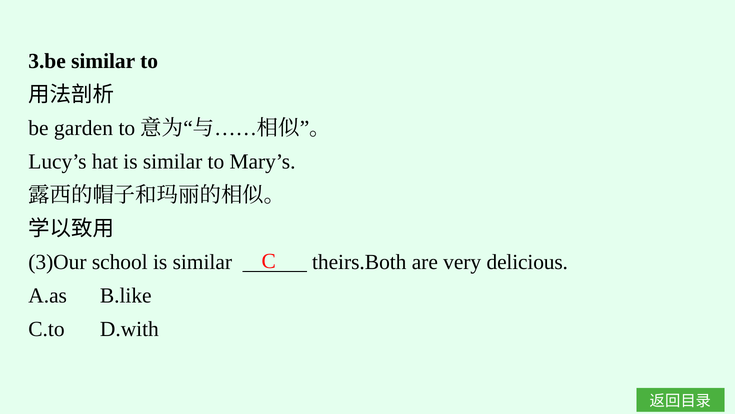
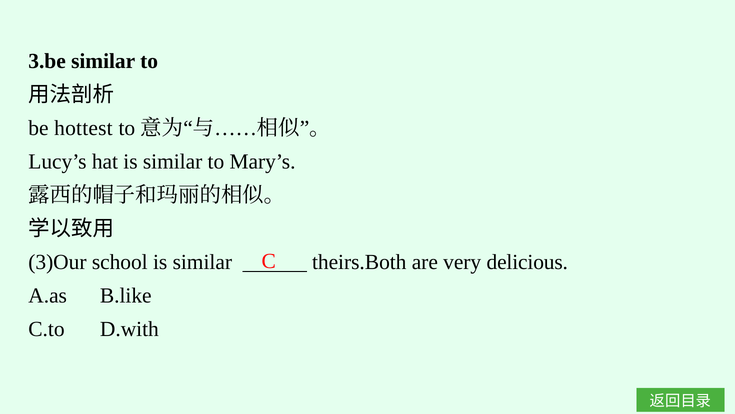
garden: garden -> hottest
